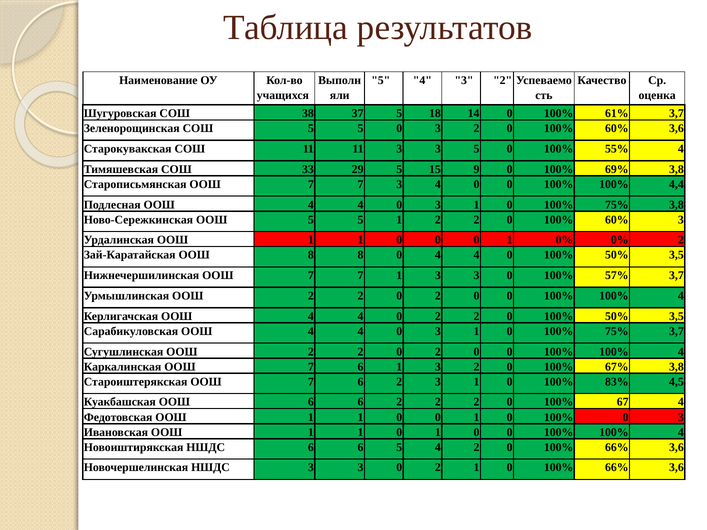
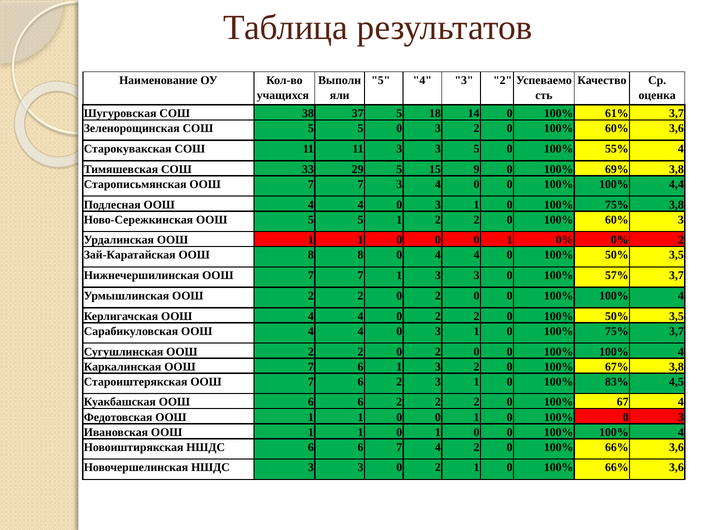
6 5: 5 -> 7
